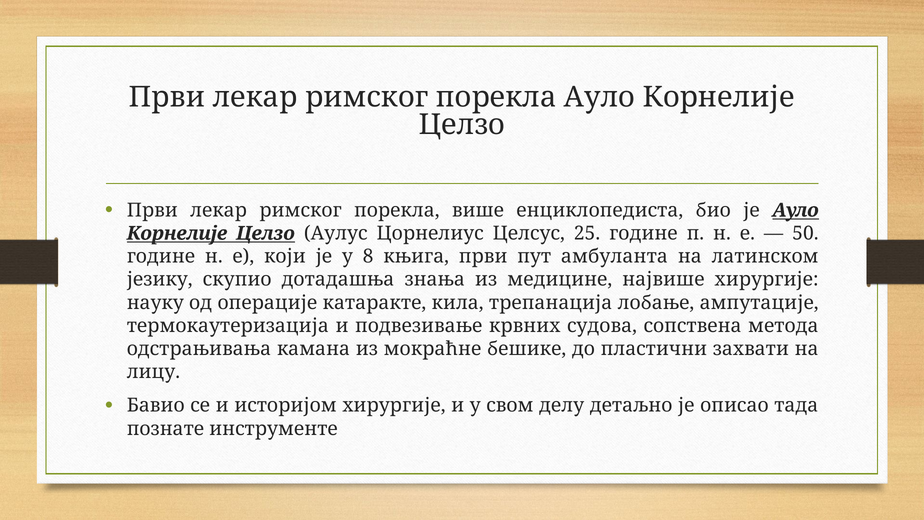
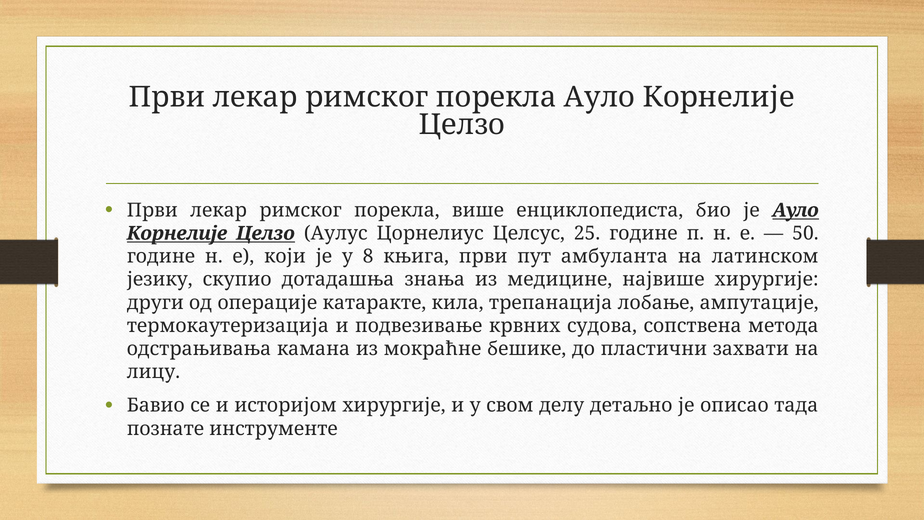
науку: науку -> други
